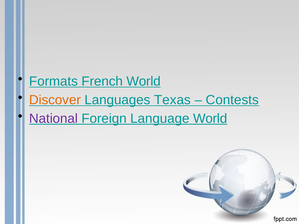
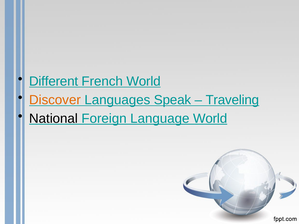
Formats: Formats -> Different
Texas: Texas -> Speak
Contests: Contests -> Traveling
National colour: purple -> black
